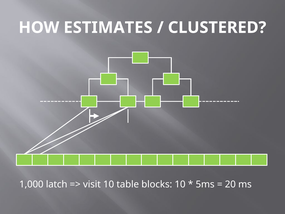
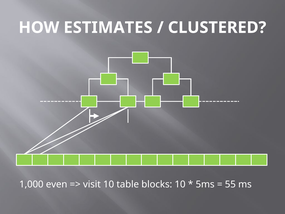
latch: latch -> even
20: 20 -> 55
